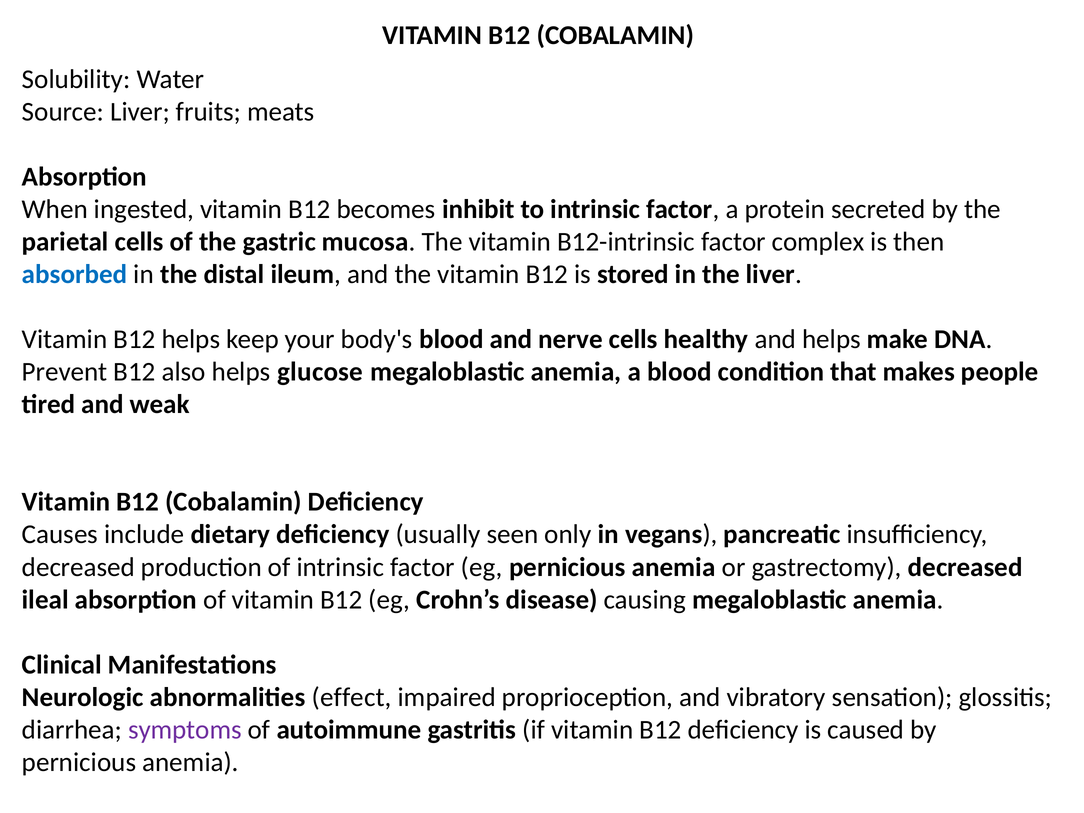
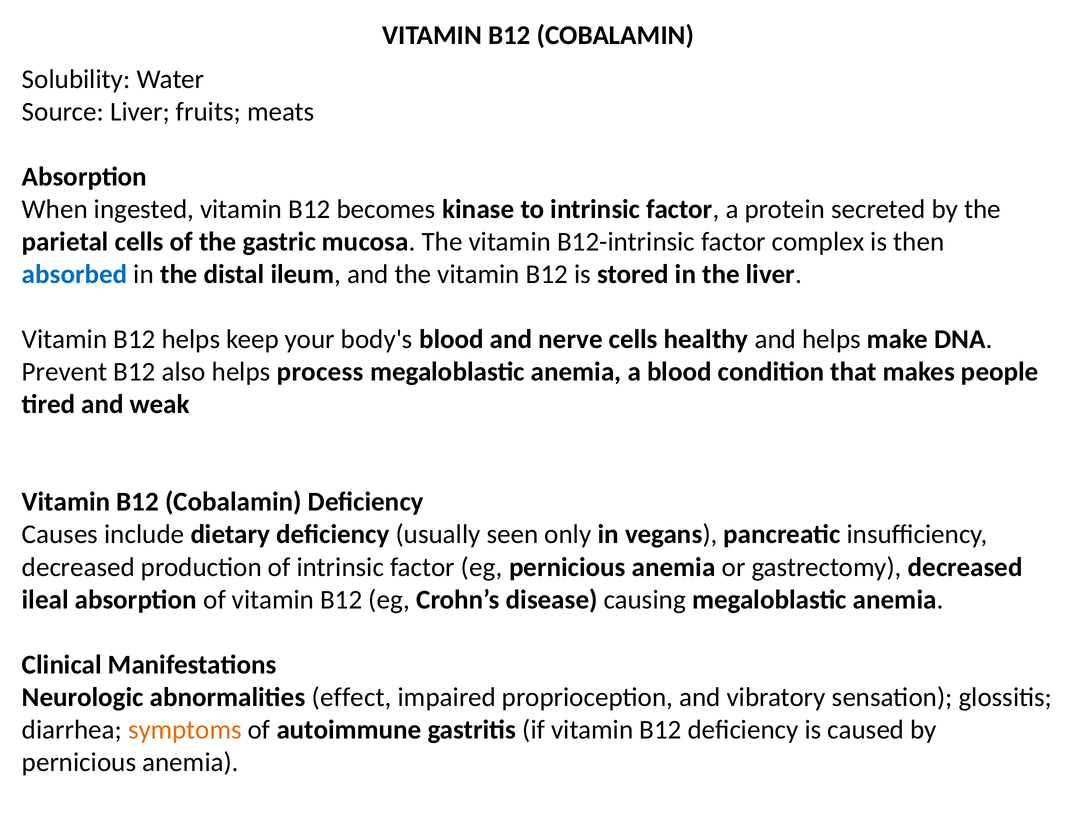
inhibit: inhibit -> kinase
glucose: glucose -> process
symptoms colour: purple -> orange
